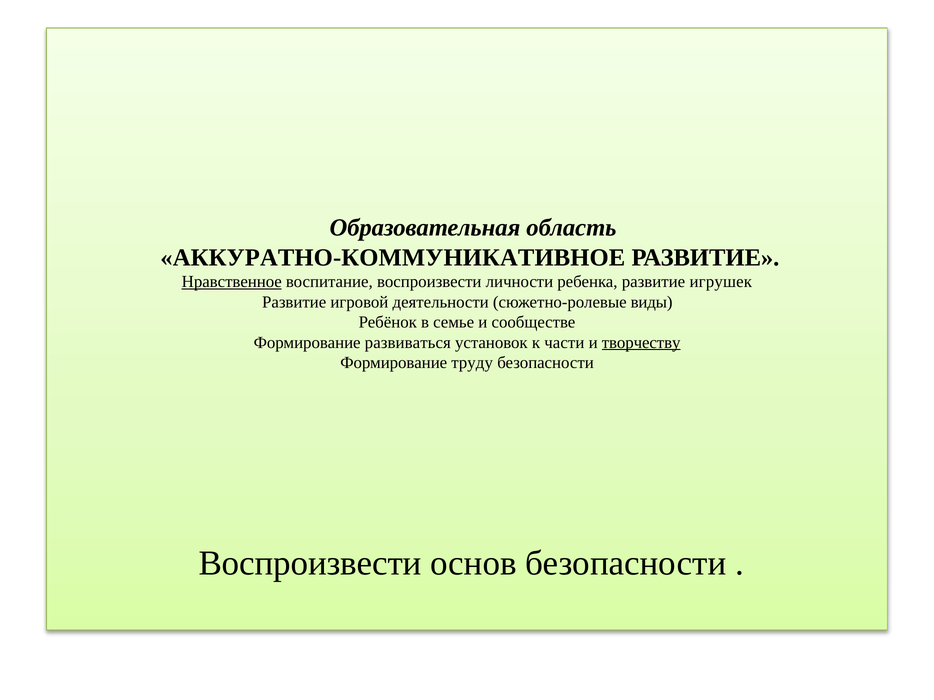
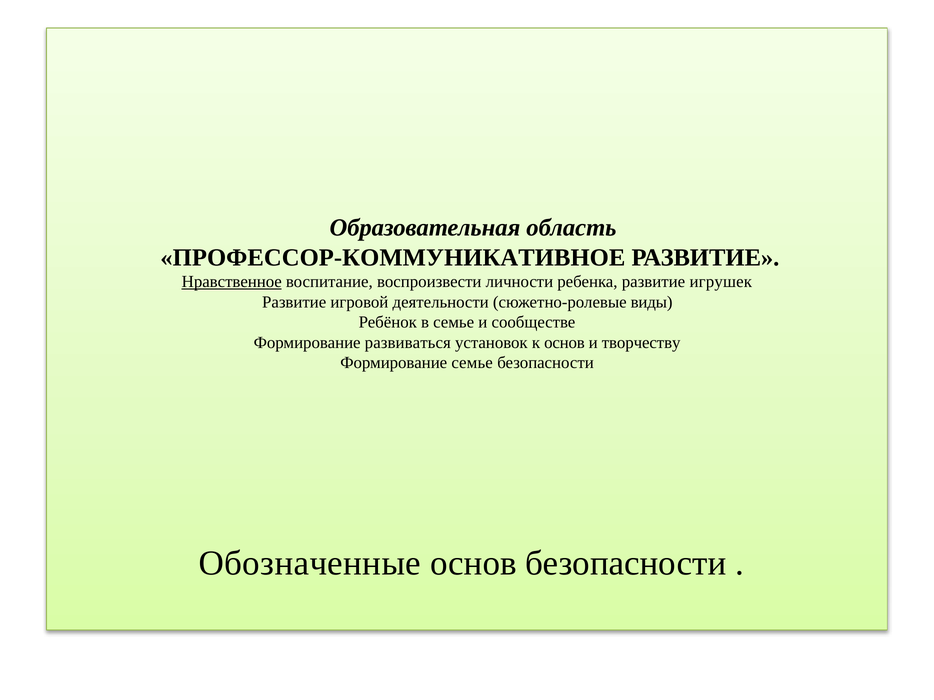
АККУРАТНО-КОММУНИКАТИВНОЕ: АККУРАТНО-КОММУНИКАТИВНОЕ -> ПРОФЕССОР-КОММУНИКАТИВНОЕ
к части: части -> основ
творчеству underline: present -> none
Формирование труду: труду -> семье
Воспроизвести at (310, 564): Воспроизвести -> Обозначенные
